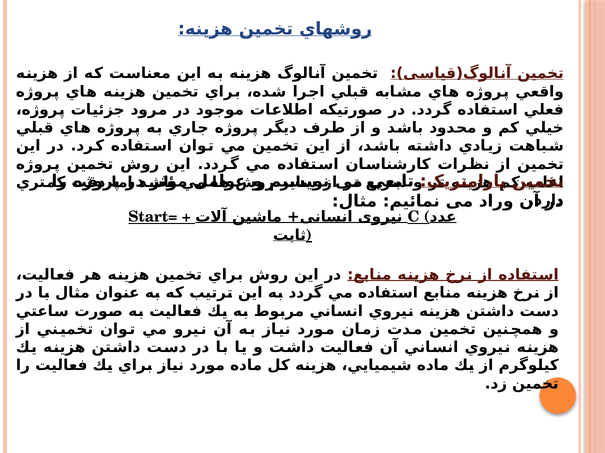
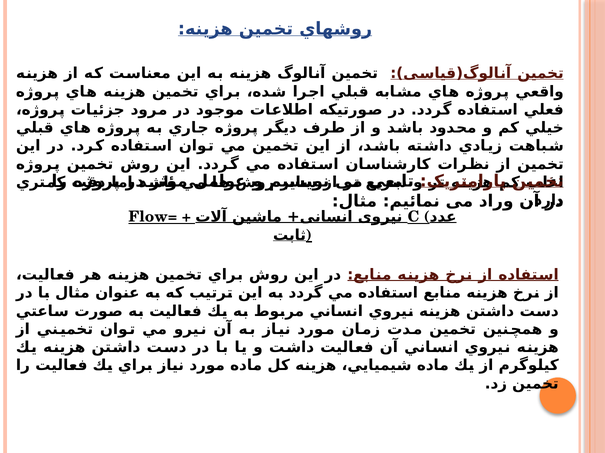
Start=: Start= -> Flow=
